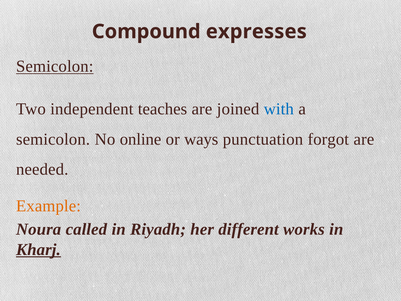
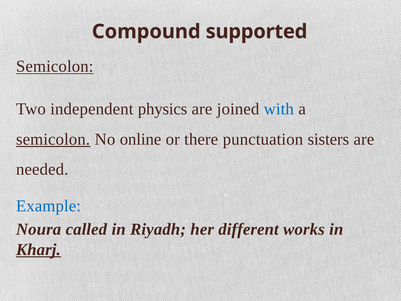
expresses: expresses -> supported
teaches: teaches -> physics
semicolon at (53, 139) underline: none -> present
ways: ways -> there
forgot: forgot -> sisters
Example colour: orange -> blue
